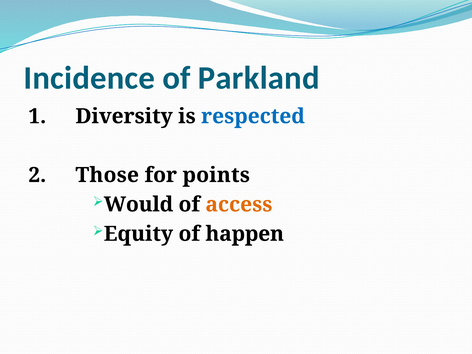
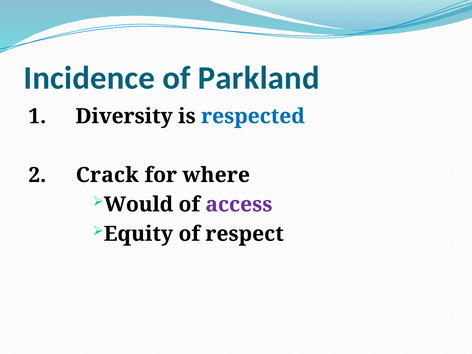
Those: Those -> Crack
points: points -> where
access colour: orange -> purple
happen: happen -> respect
